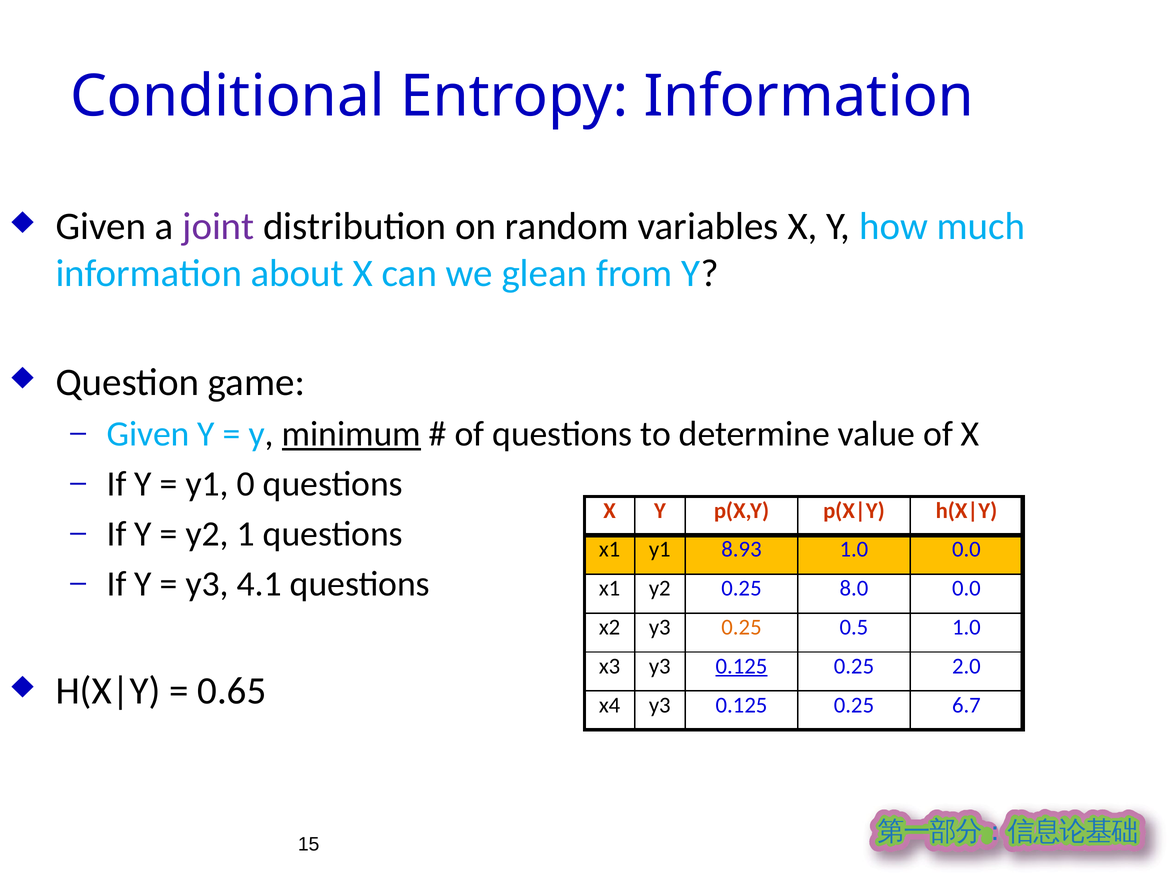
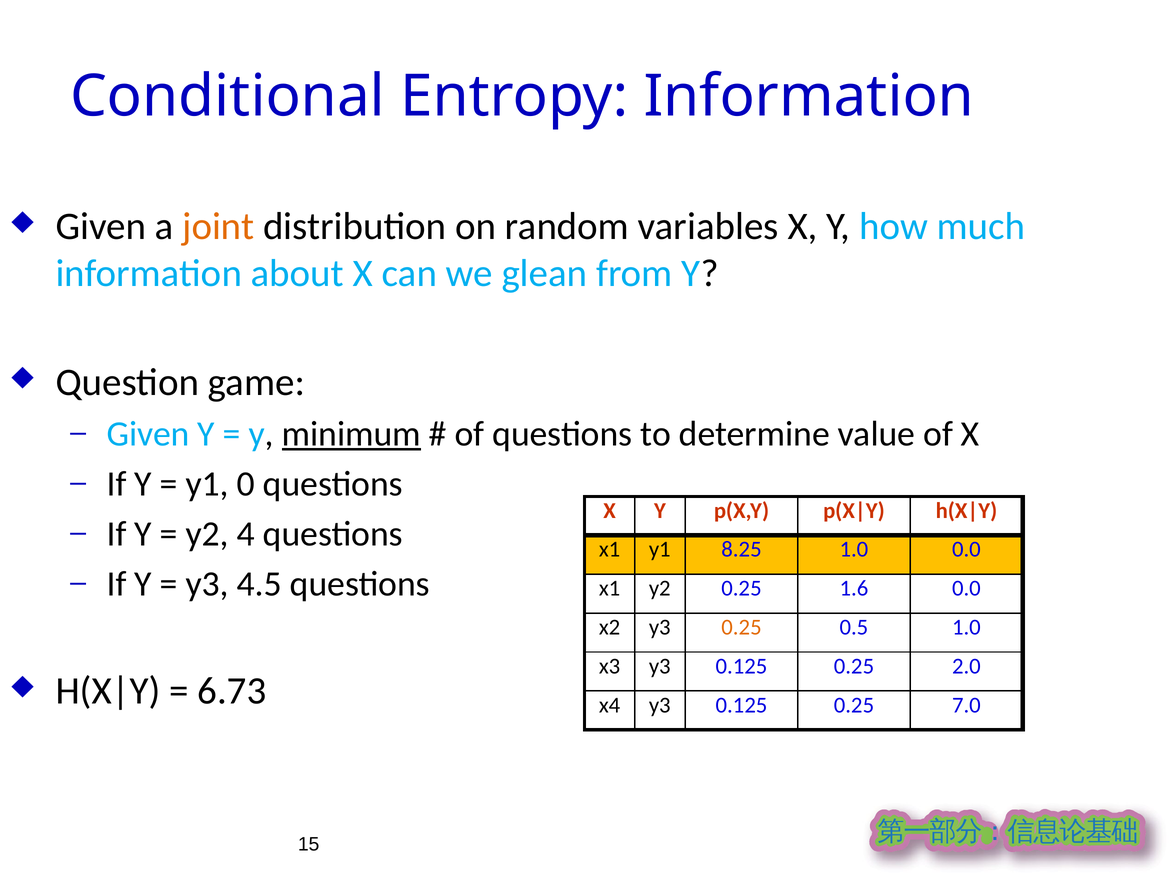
joint colour: purple -> orange
1: 1 -> 4
8.93: 8.93 -> 8.25
4.1: 4.1 -> 4.5
8.0: 8.0 -> 1.6
0.125 at (741, 667) underline: present -> none
0.65: 0.65 -> 6.73
6.7: 6.7 -> 7.0
